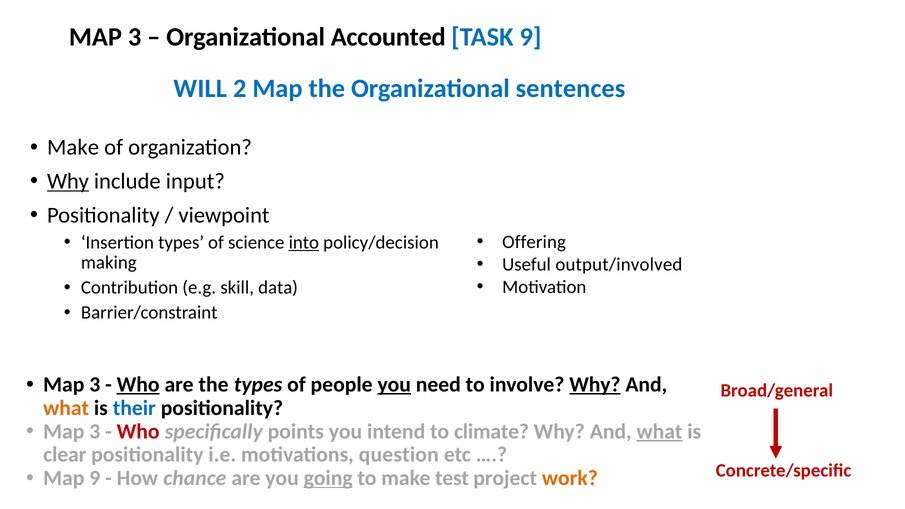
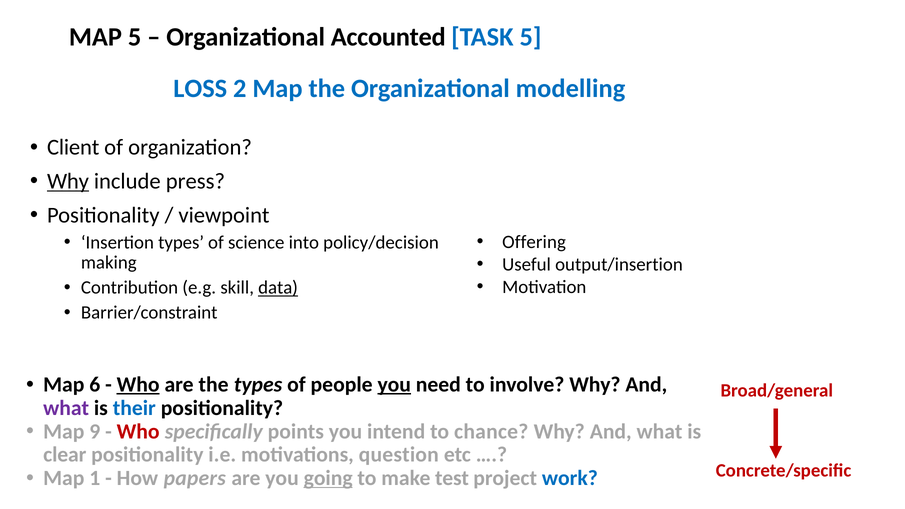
3 at (135, 37): 3 -> 5
TASK 9: 9 -> 5
WILL: WILL -> LOSS
sentences: sentences -> modelling
Make at (73, 147): Make -> Client
input: input -> press
into underline: present -> none
output/involved: output/involved -> output/insertion
data underline: none -> present
3 at (95, 385): 3 -> 6
Why at (595, 385) underline: present -> none
what at (66, 408) colour: orange -> purple
3 at (95, 431): 3 -> 9
climate: climate -> chance
what at (659, 431) underline: present -> none
Map 9: 9 -> 1
chance: chance -> papers
work colour: orange -> blue
